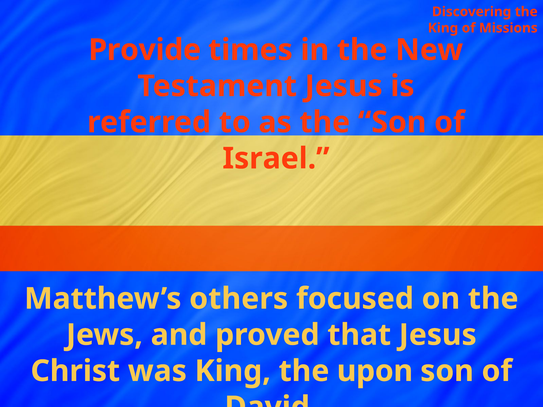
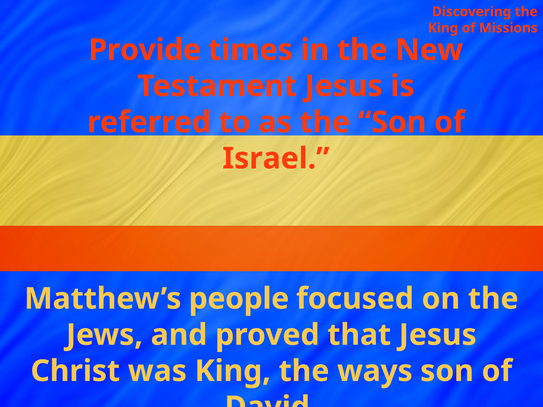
others: others -> people
upon: upon -> ways
